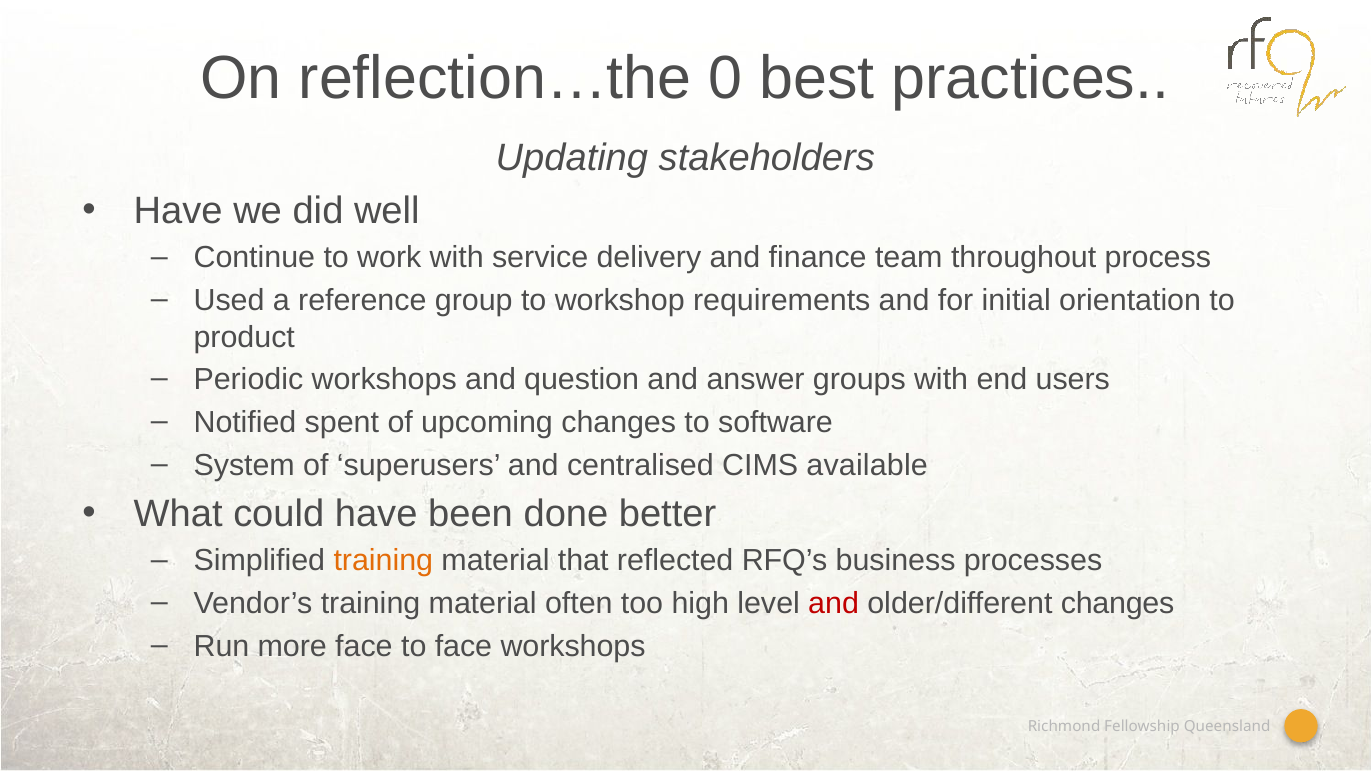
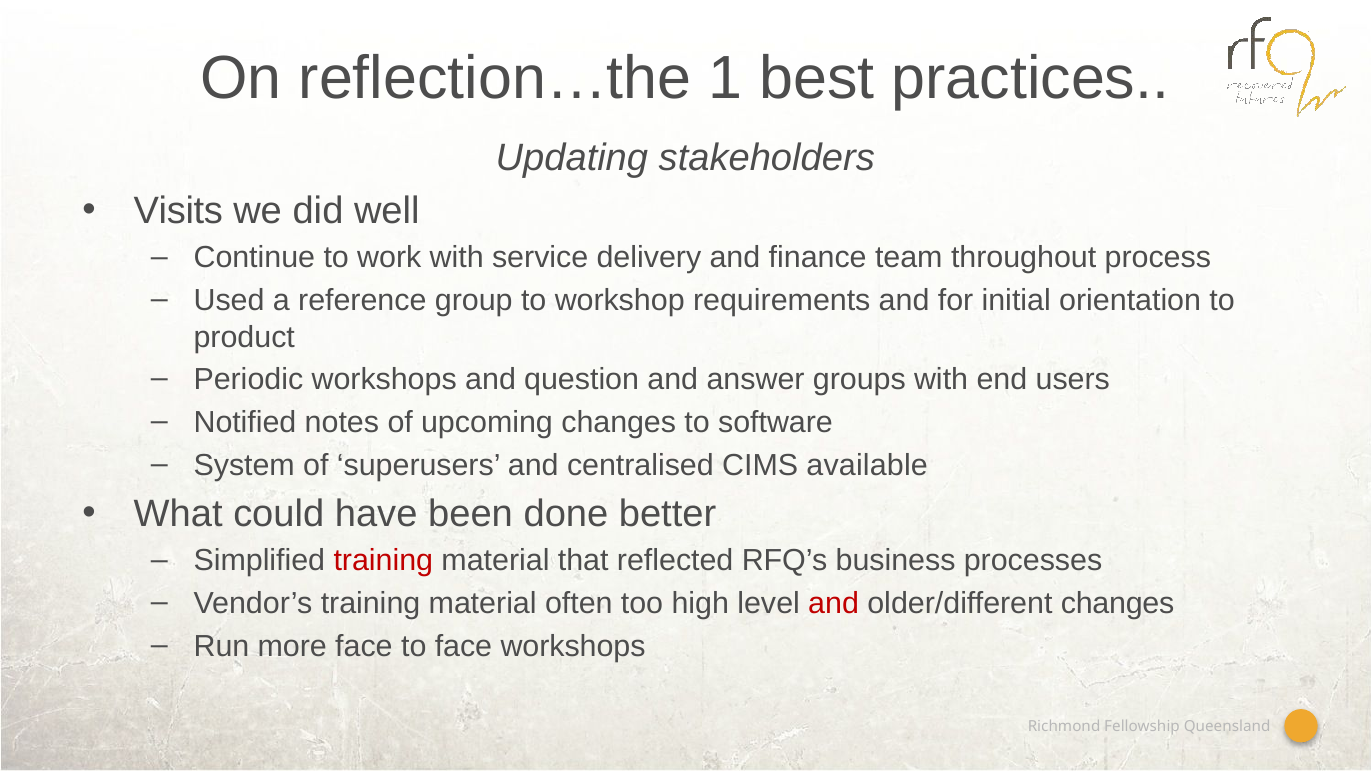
0: 0 -> 1
Have at (178, 211): Have -> Visits
spent: spent -> notes
training at (383, 561) colour: orange -> red
